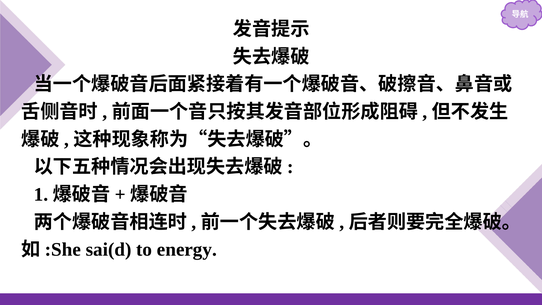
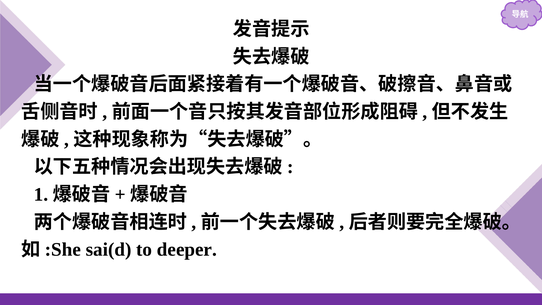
energy: energy -> deeper
